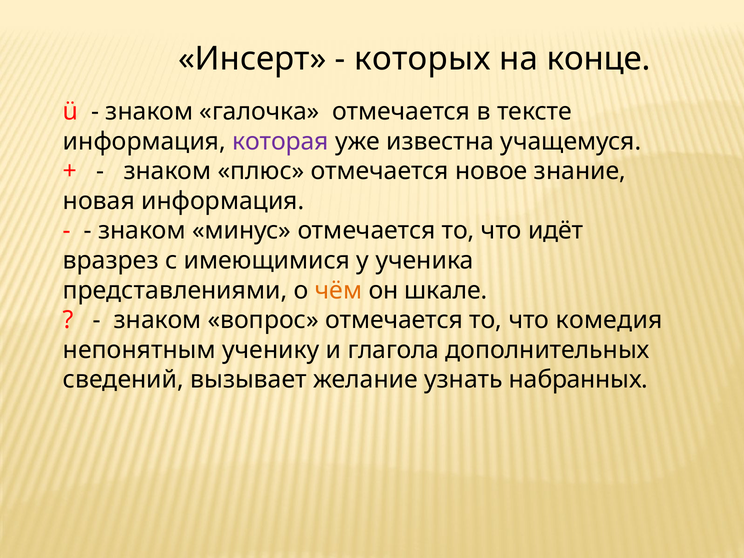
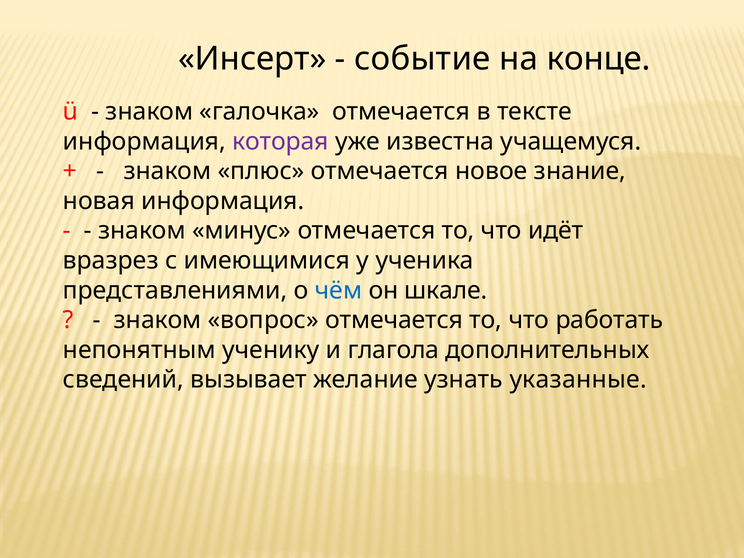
которых: которых -> событие
чём colour: orange -> blue
комедия: комедия -> работать
набранных: набранных -> указанные
